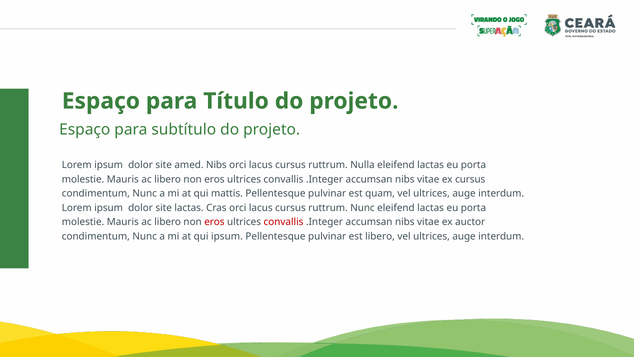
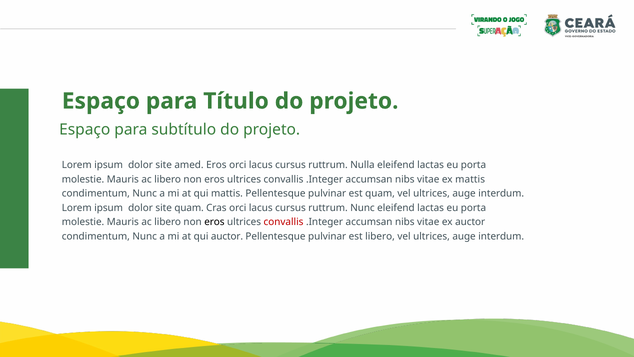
amed Nibs: Nibs -> Eros
ex cursus: cursus -> mattis
site lactas: lactas -> quam
eros at (214, 222) colour: red -> black
qui ipsum: ipsum -> auctor
